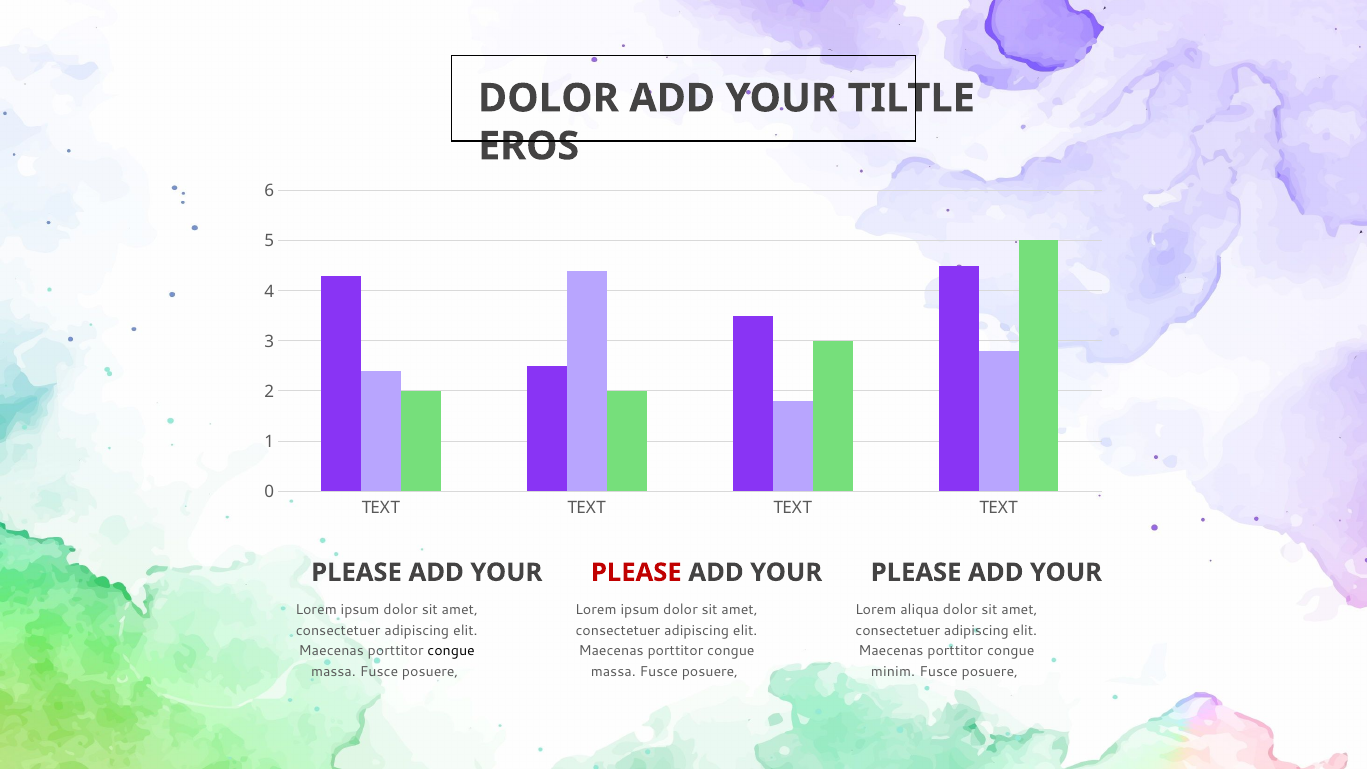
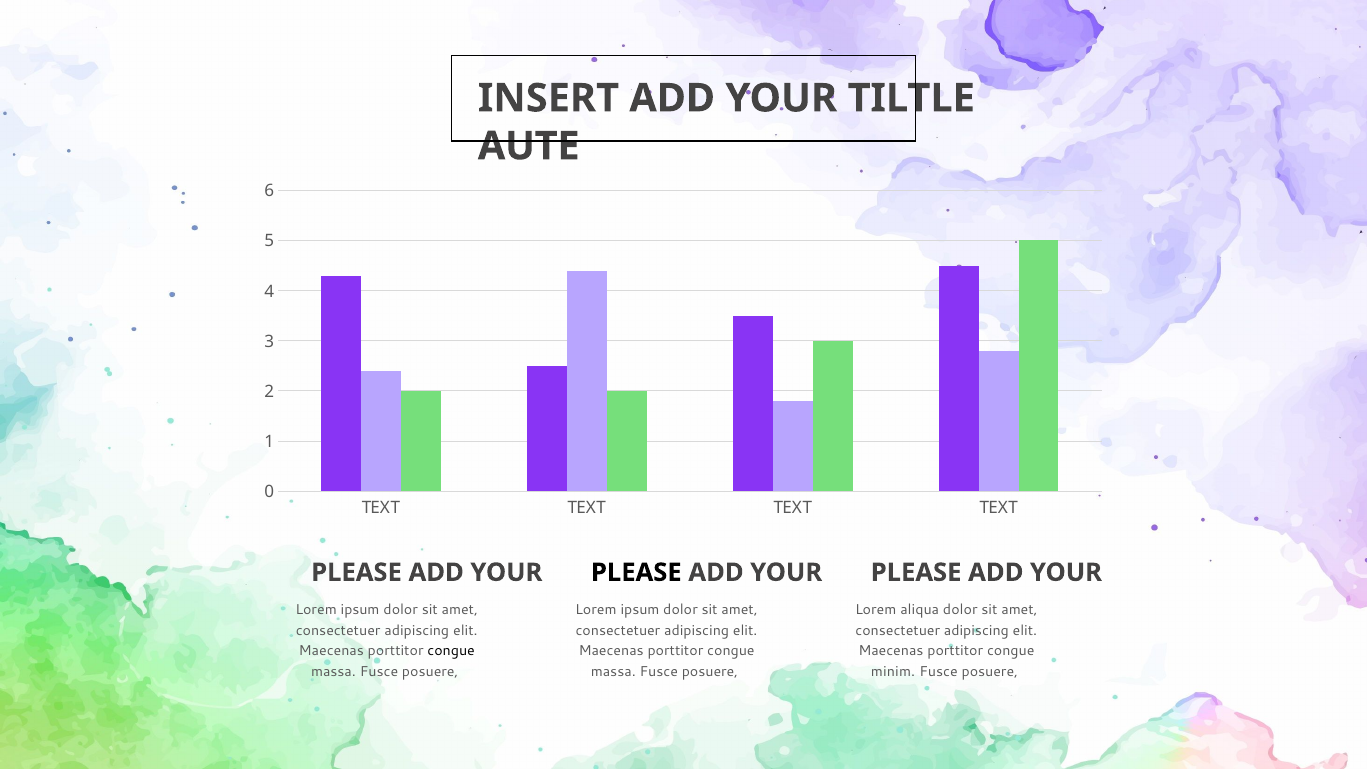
DOLOR at (548, 98): DOLOR -> INSERT
EROS: EROS -> AUTE
PLEASE at (636, 572) colour: red -> black
